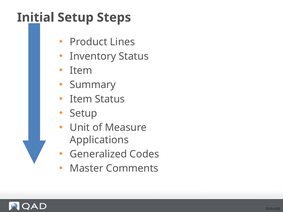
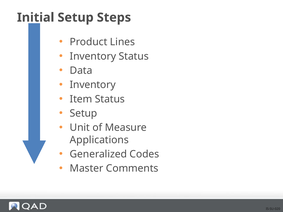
Item at (81, 71): Item -> Data
Summary at (93, 85): Summary -> Inventory
